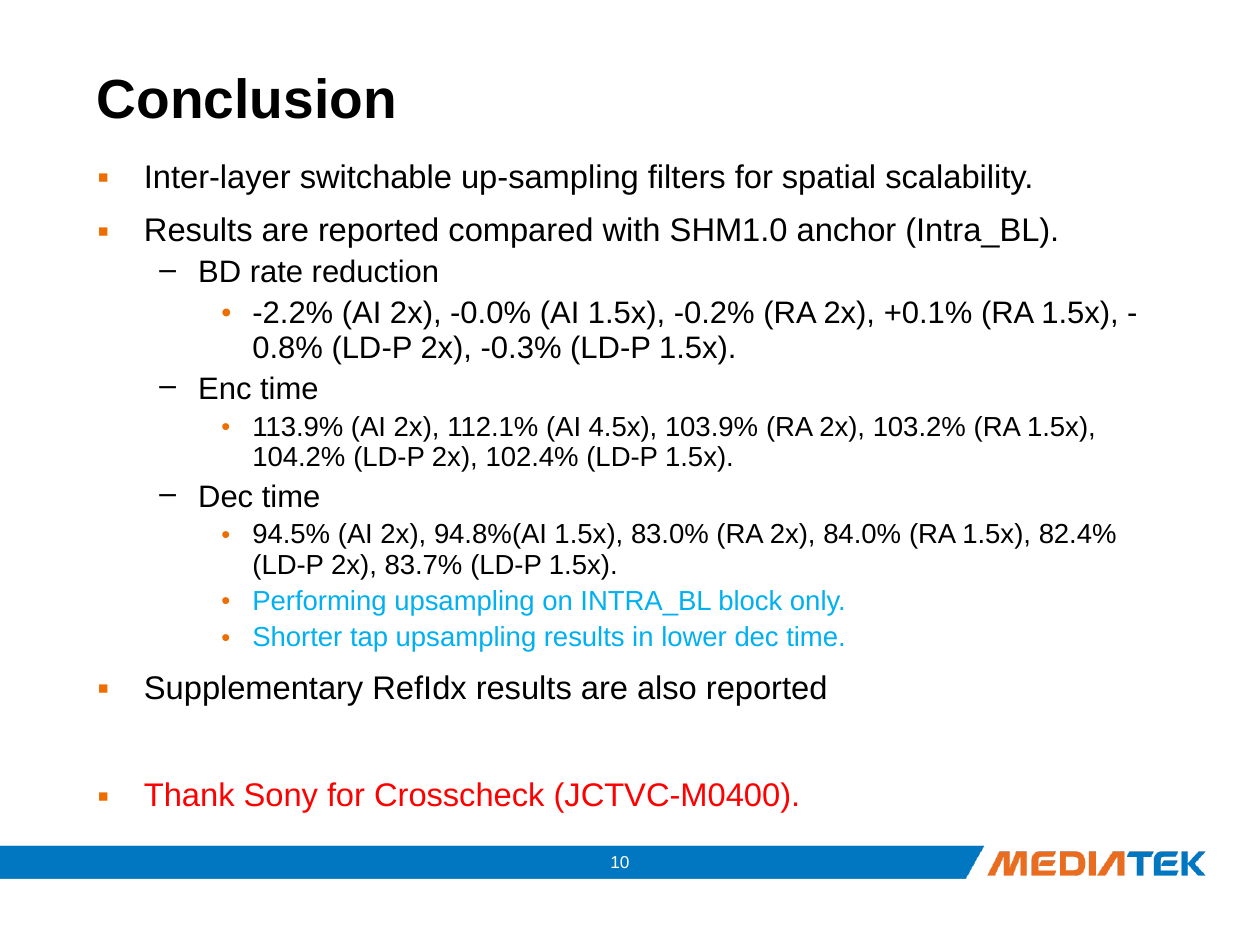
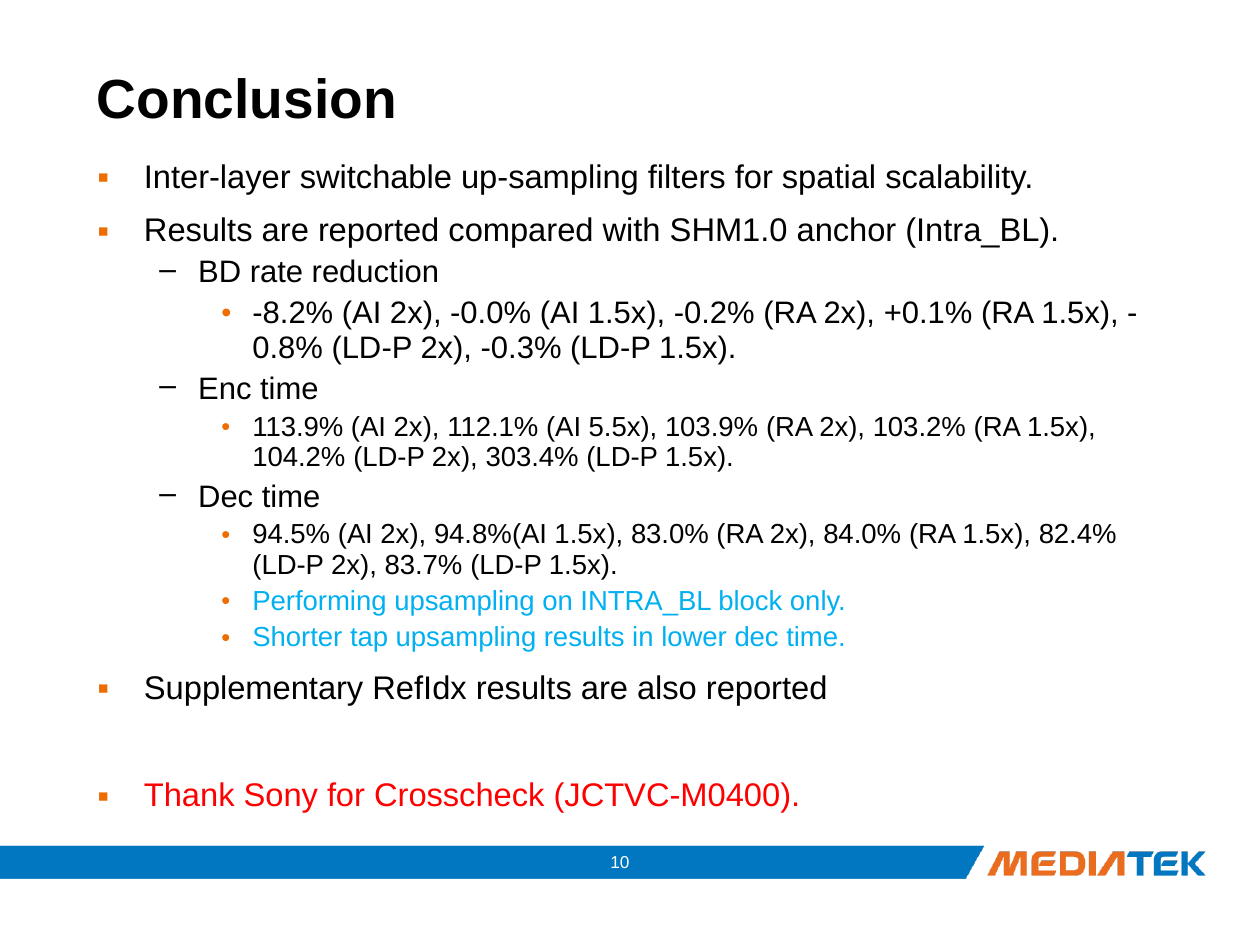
-2.2%: -2.2% -> -8.2%
4.5x: 4.5x -> 5.5x
102.4%: 102.4% -> 303.4%
